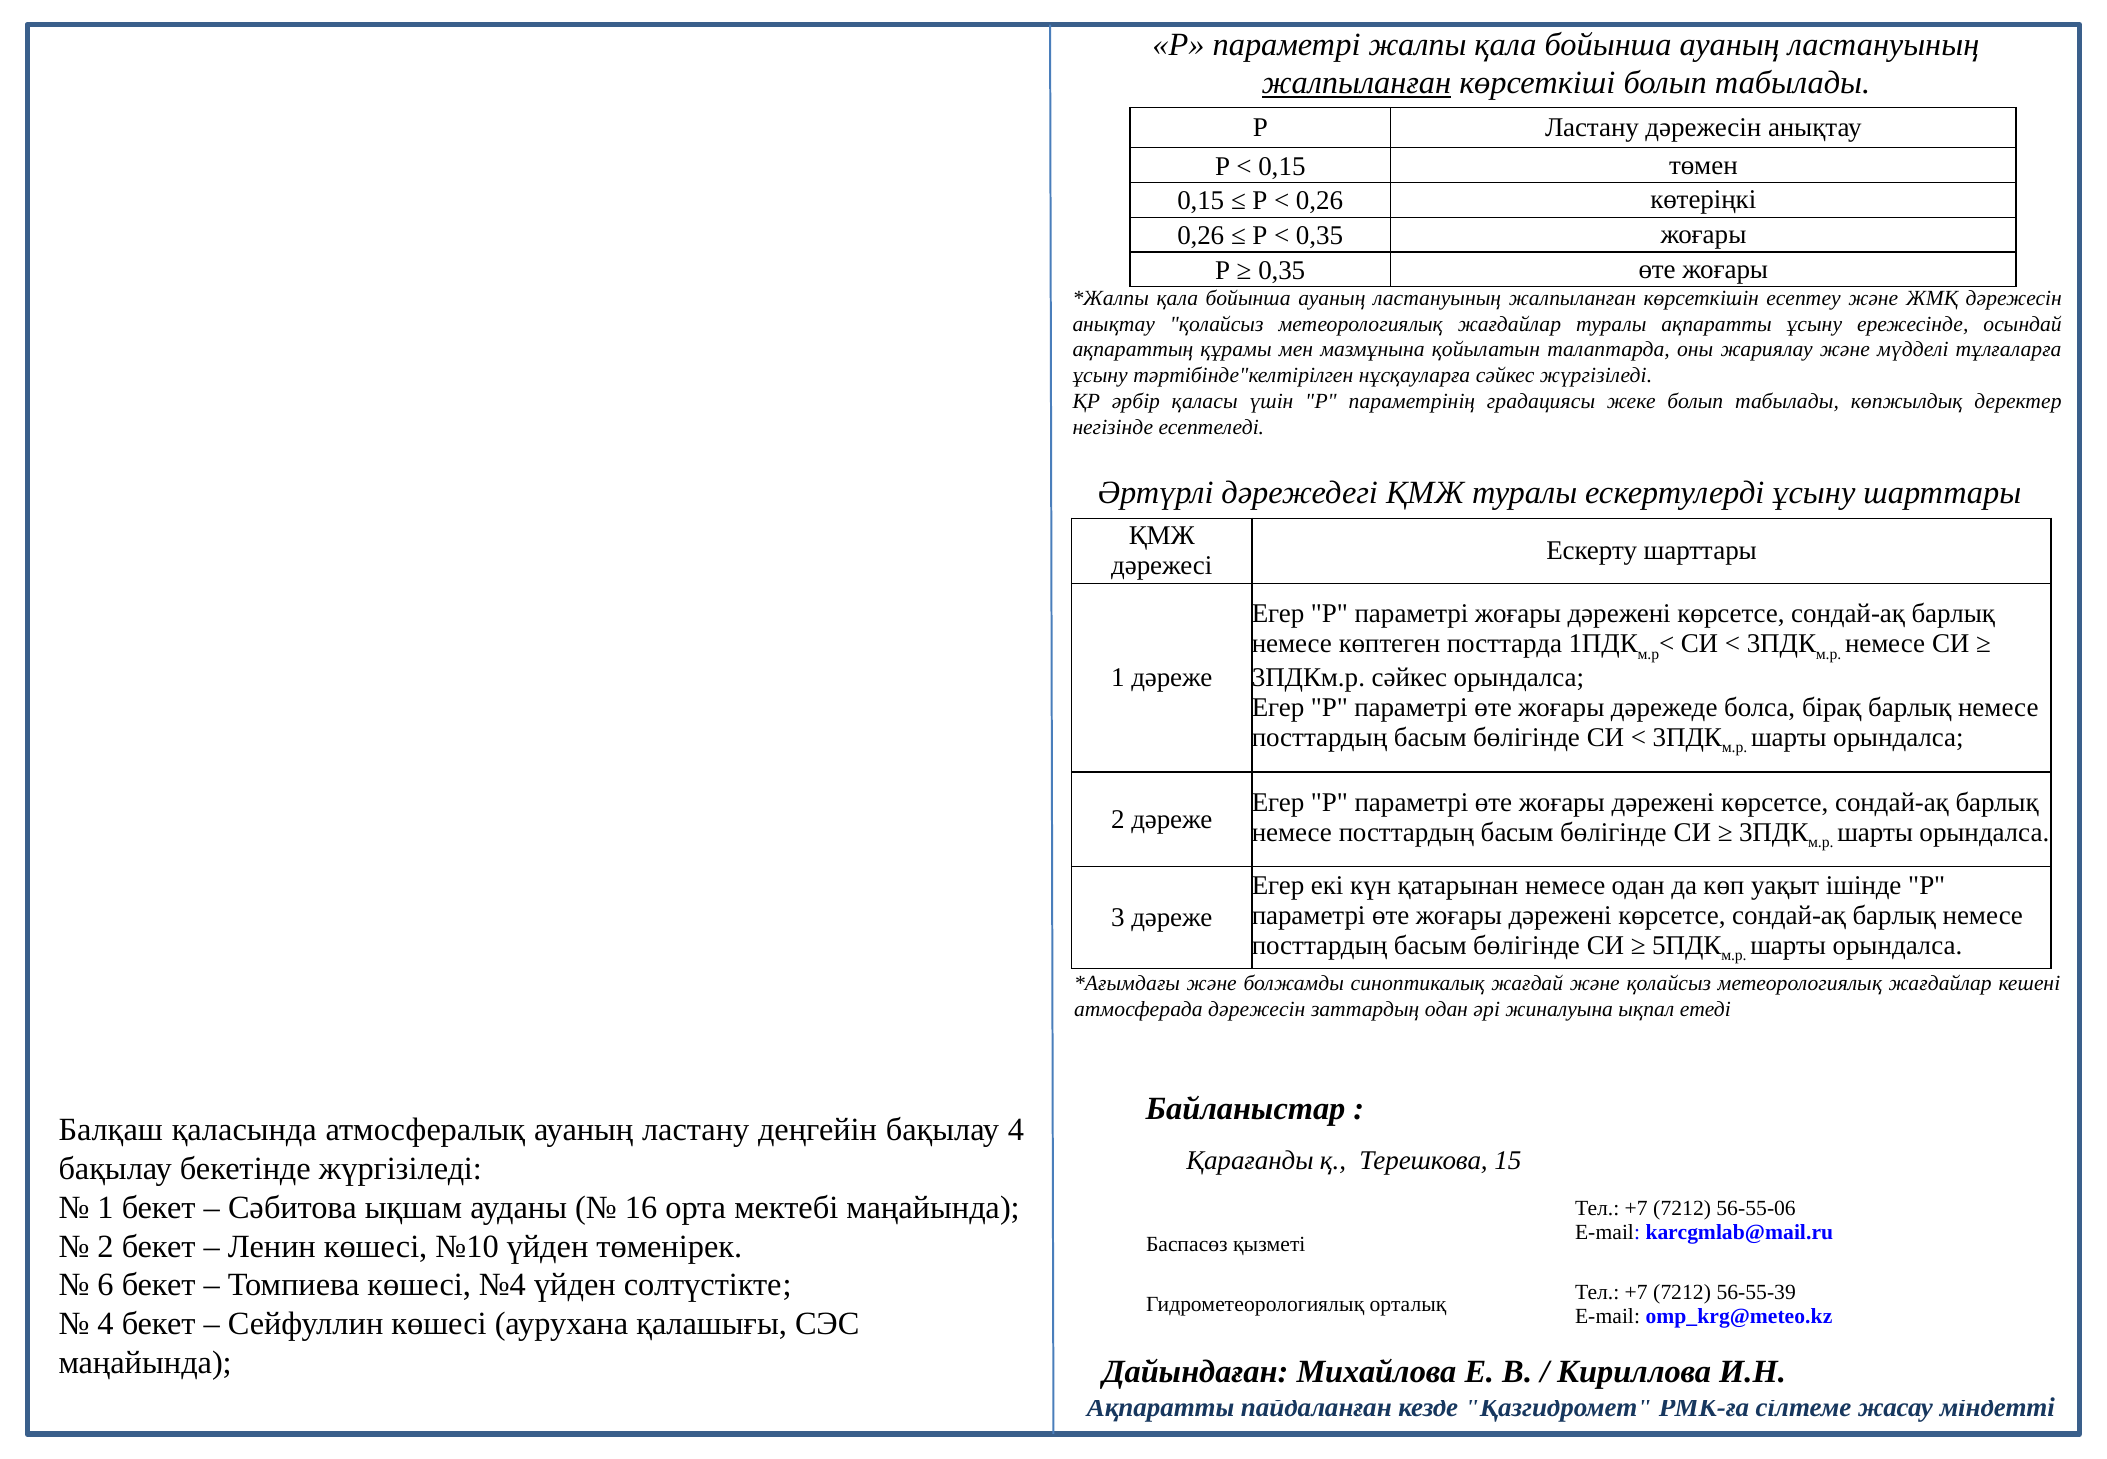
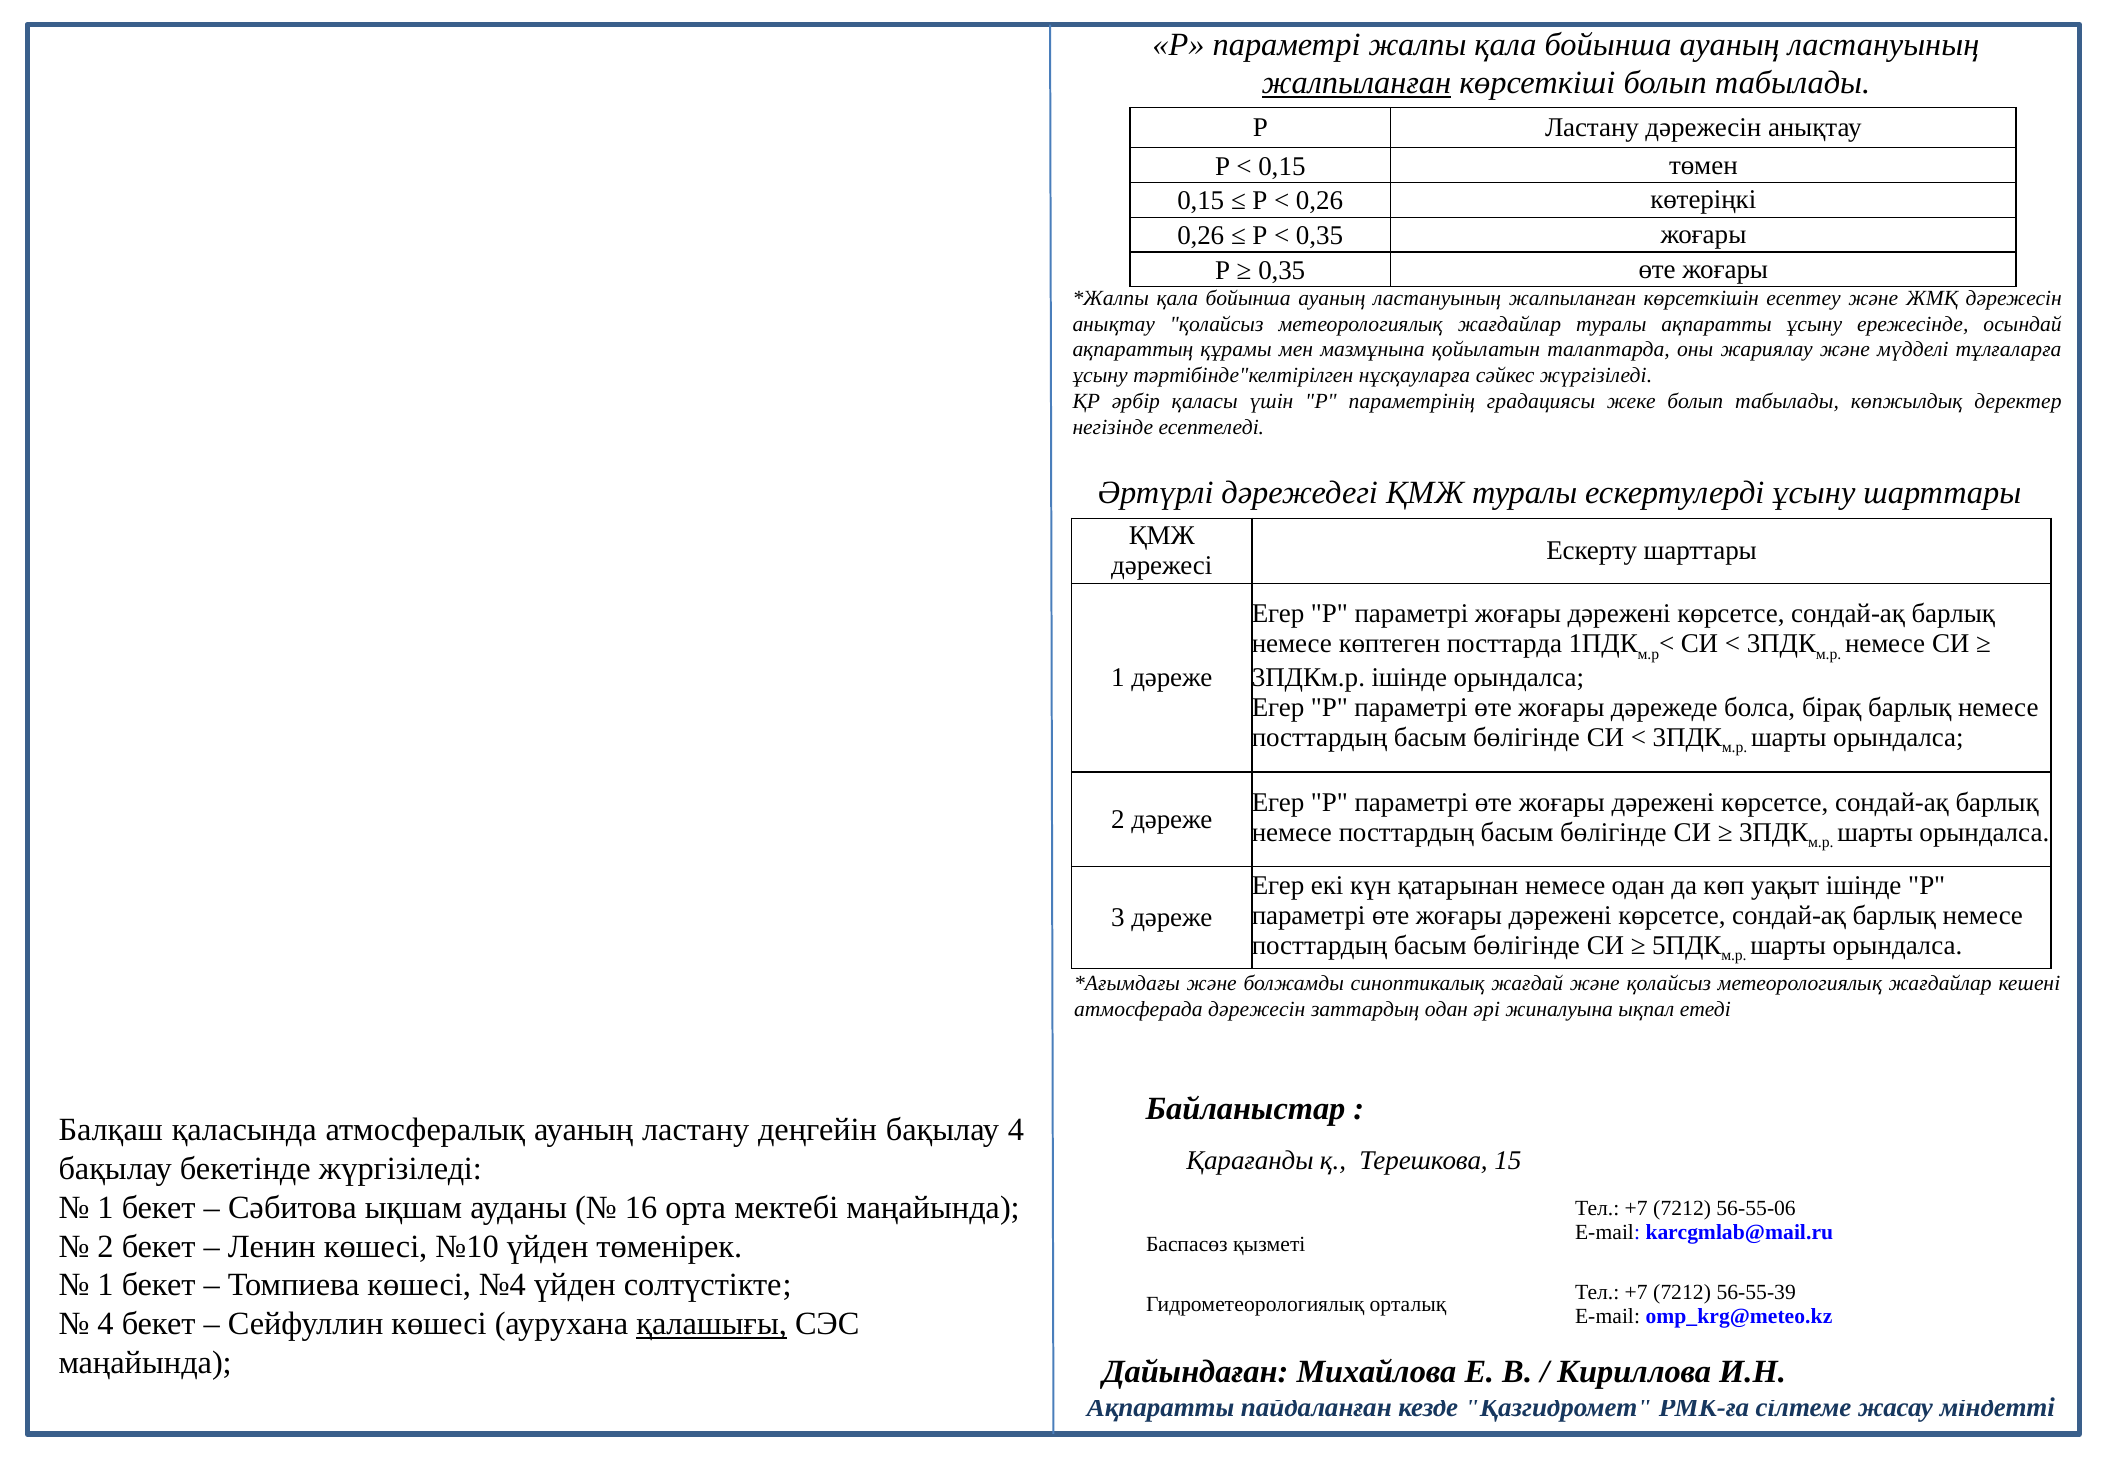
3ПДКм.р сәйкес: сәйкес -> ішінде
6 at (106, 1285): 6 -> 1
қалашығы underline: none -> present
